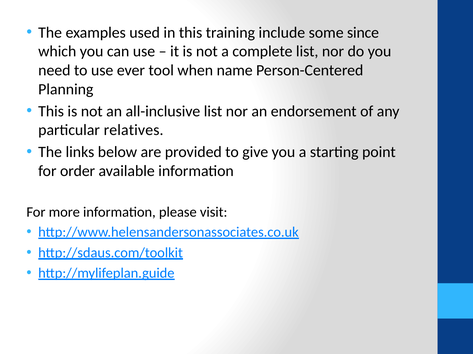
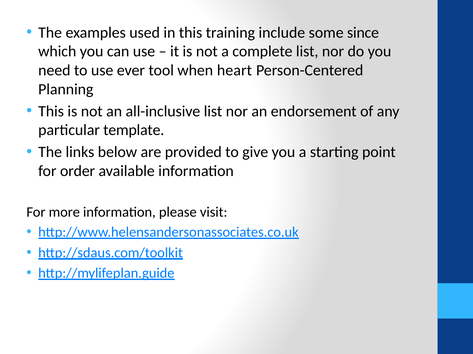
name: name -> heart
relatives: relatives -> template
